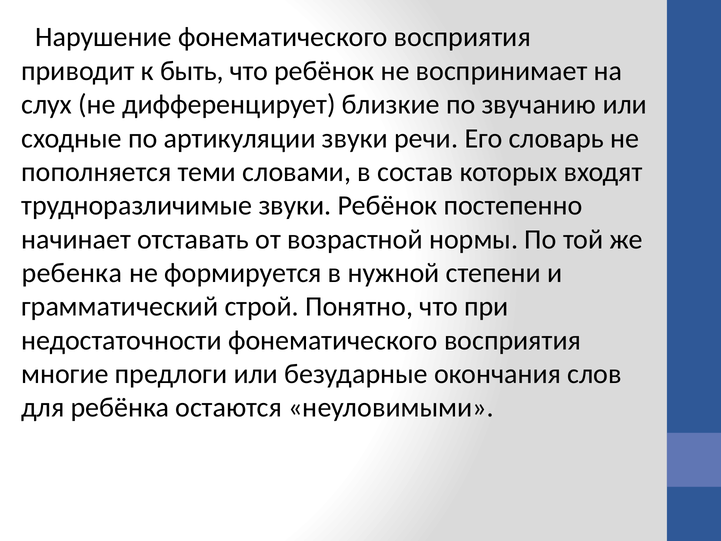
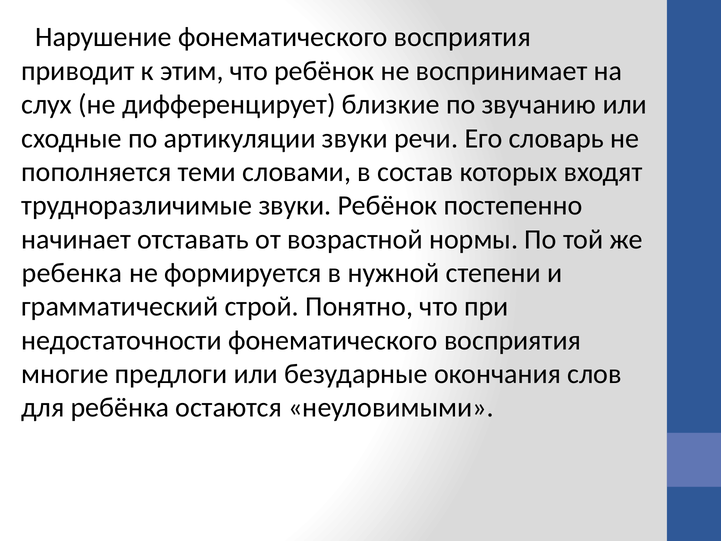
быть: быть -> этим
